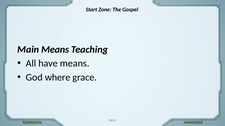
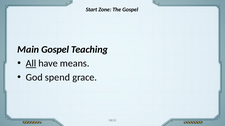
Main Means: Means -> Gospel
All underline: none -> present
where: where -> spend
